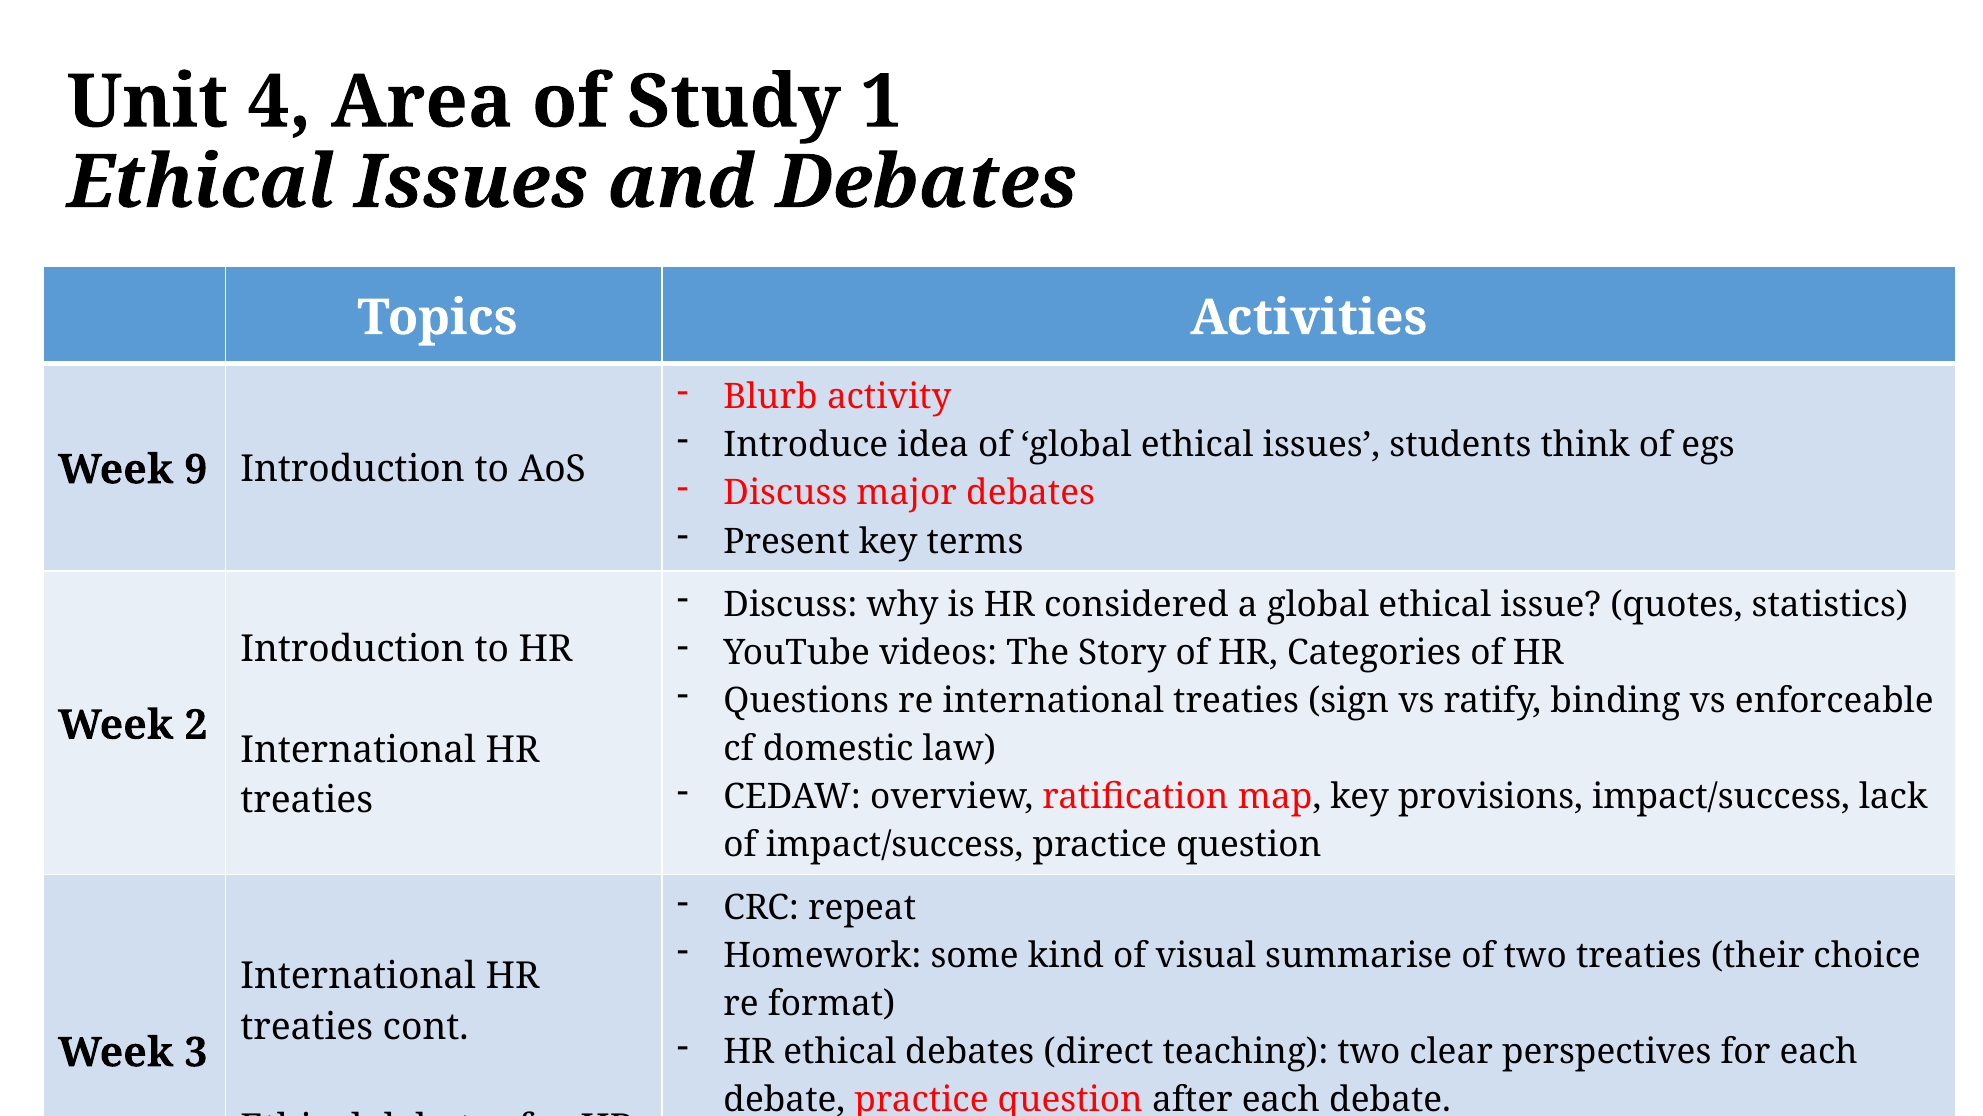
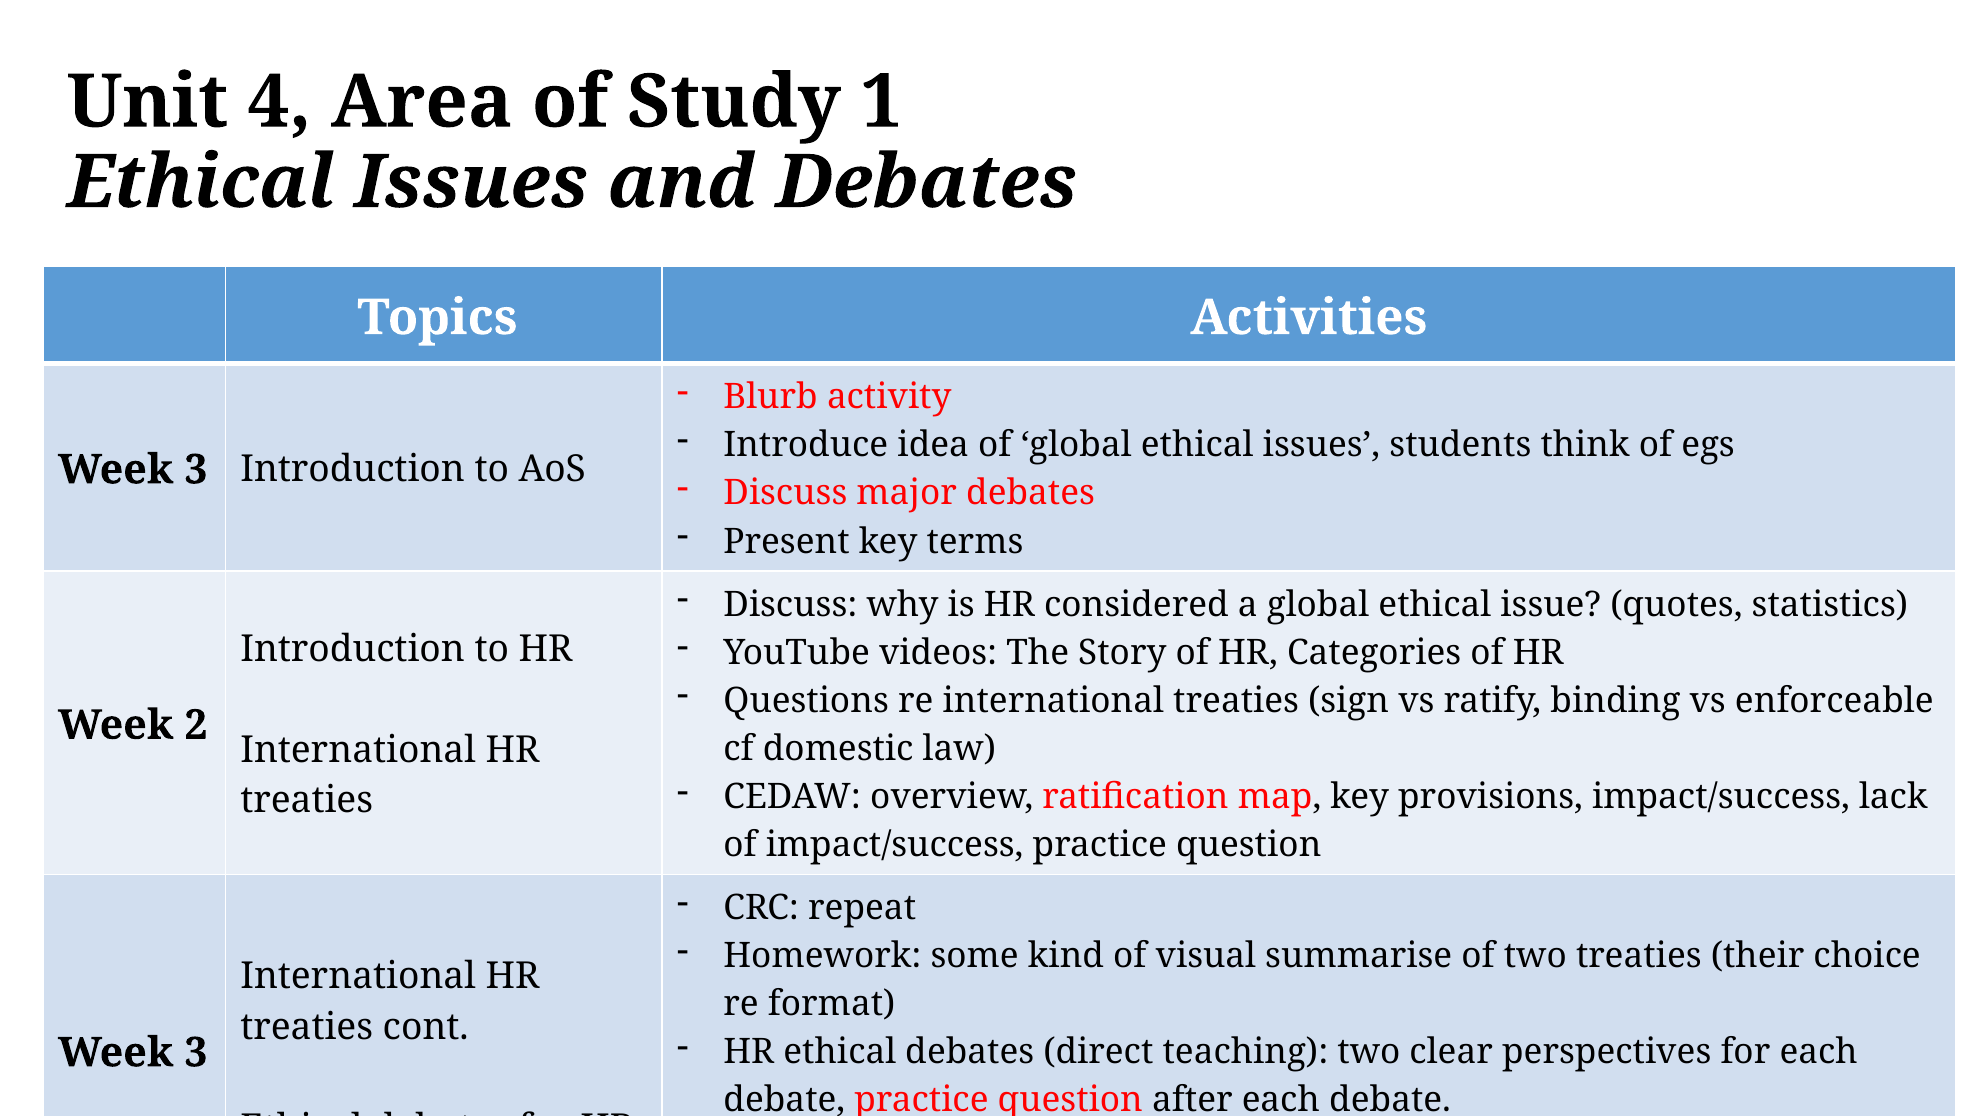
9 at (196, 470): 9 -> 3
